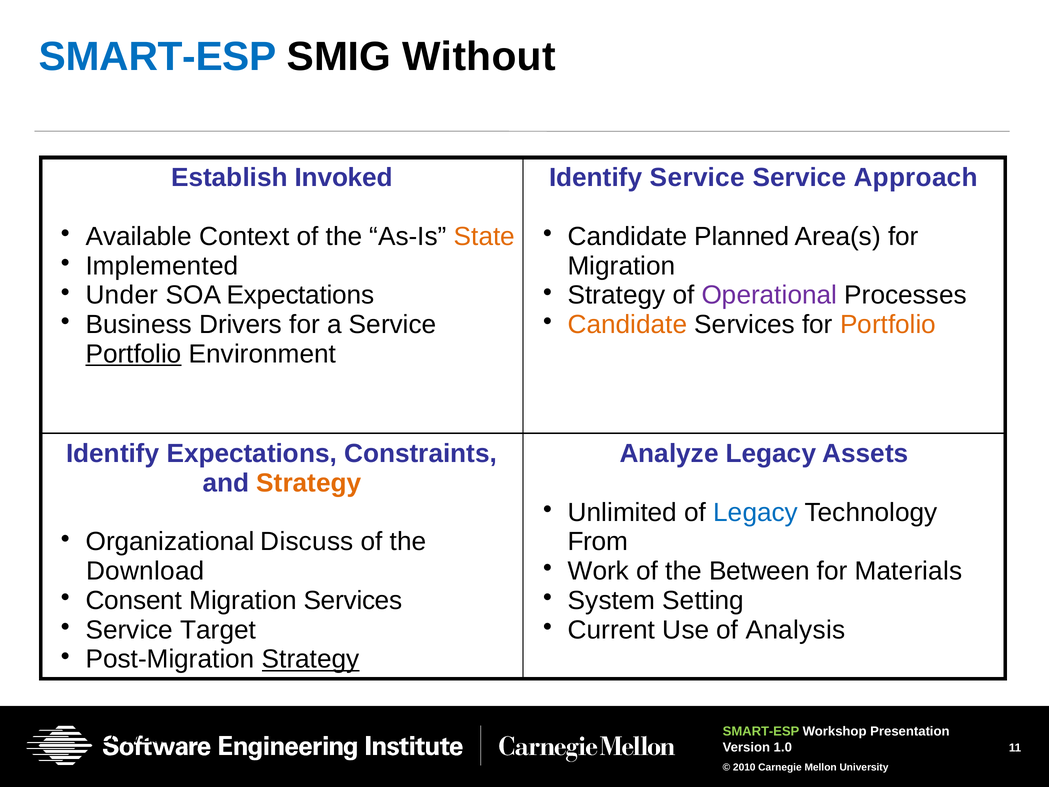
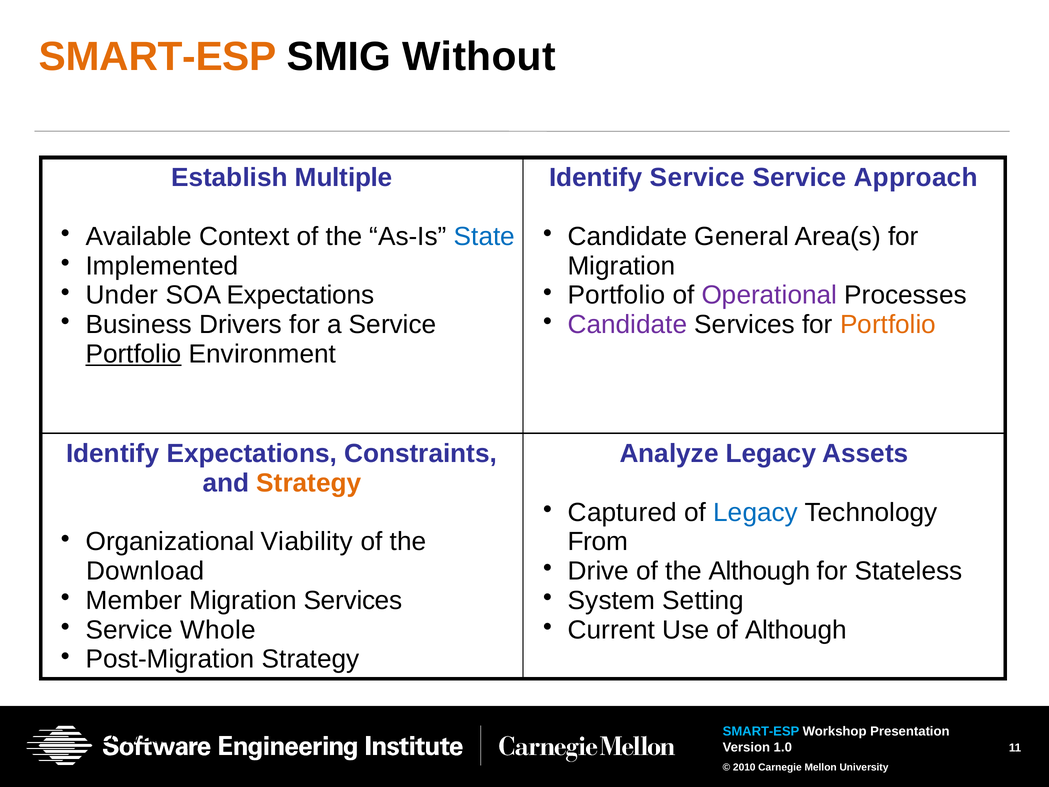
SMART-ESP at (158, 57) colour: blue -> orange
Invoked: Invoked -> Multiple
State colour: orange -> blue
Planned: Planned -> General
Strategy at (617, 295): Strategy -> Portfolio
Candidate at (627, 325) colour: orange -> purple
Unlimited: Unlimited -> Captured
Discuss: Discuss -> Viability
Work: Work -> Drive
the Between: Between -> Although
Materials: Materials -> Stateless
Consent: Consent -> Member
Target: Target -> Whole
of Analysis: Analysis -> Although
Strategy at (311, 659) underline: present -> none
SMART-ESP at (761, 731) colour: light green -> light blue
